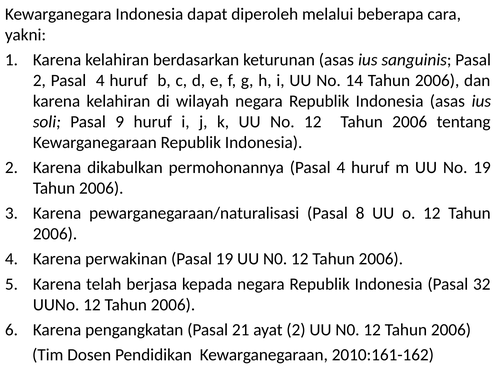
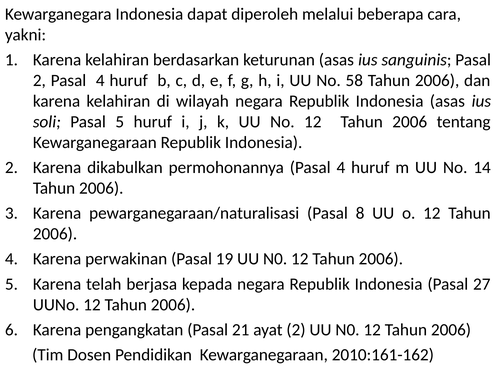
14: 14 -> 58
Pasal 9: 9 -> 5
No 19: 19 -> 14
32: 32 -> 27
